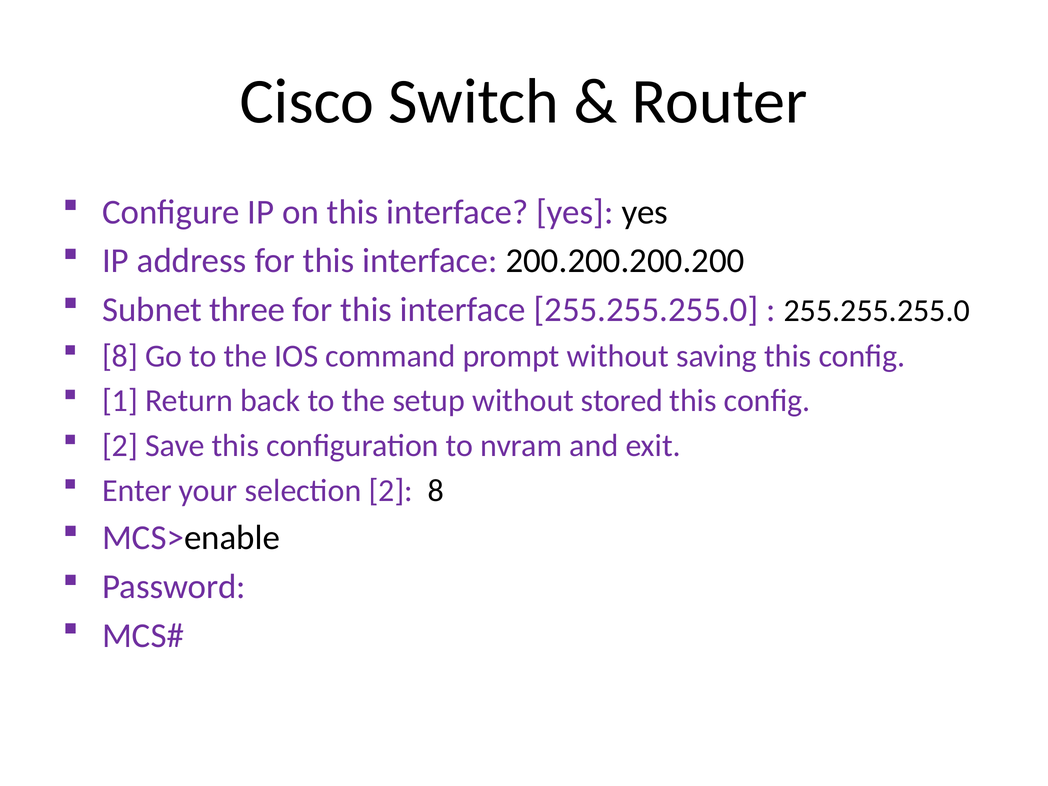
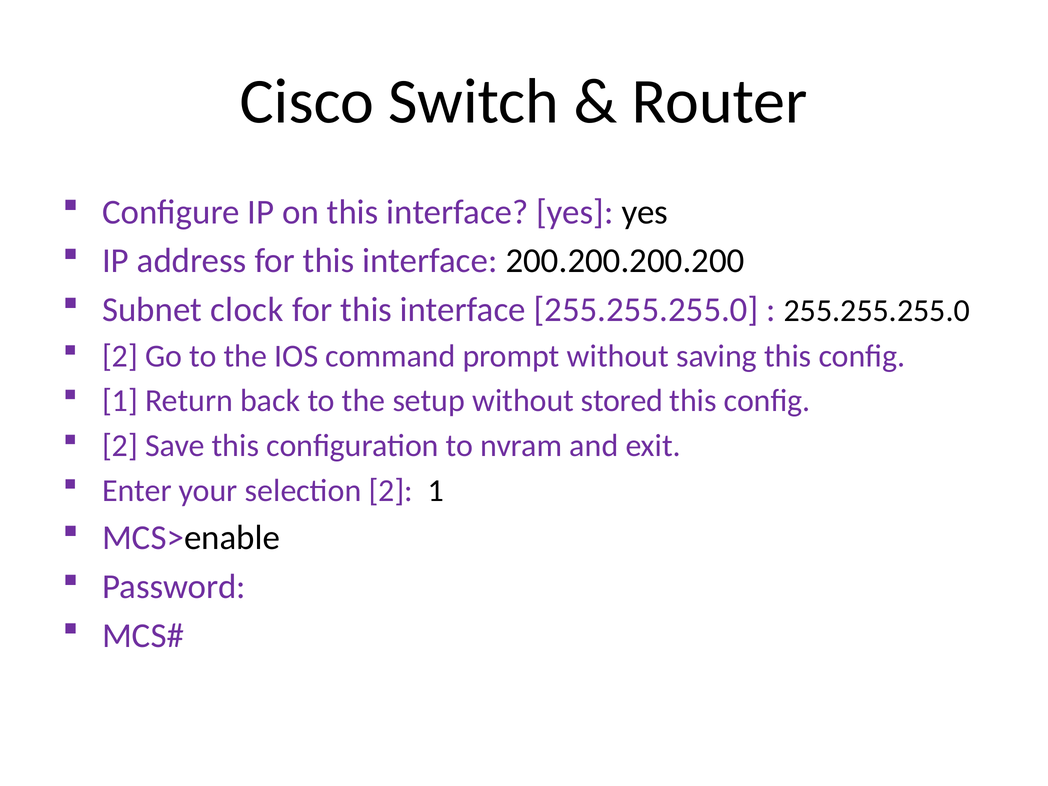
three: three -> clock
8 at (120, 356): 8 -> 2
2 8: 8 -> 1
